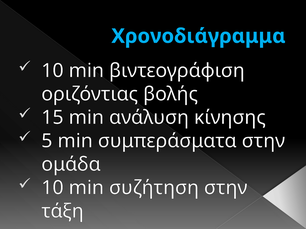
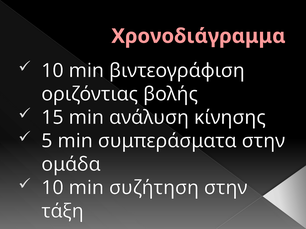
Χρονοδιάγραμμα colour: light blue -> pink
